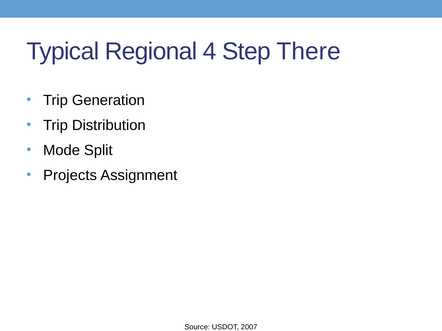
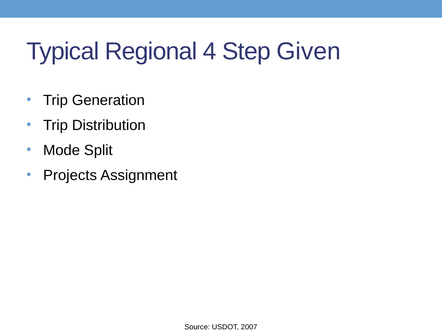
There: There -> Given
